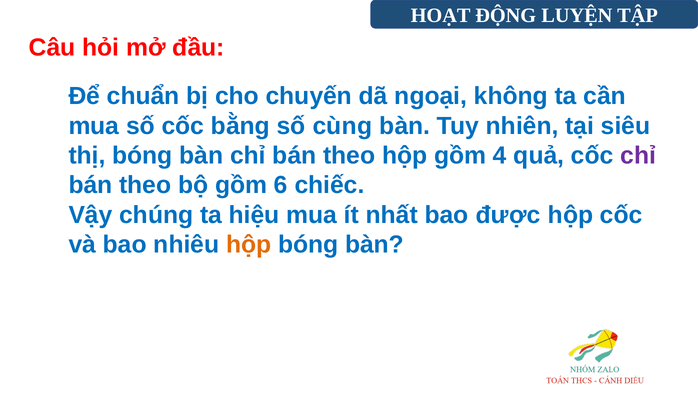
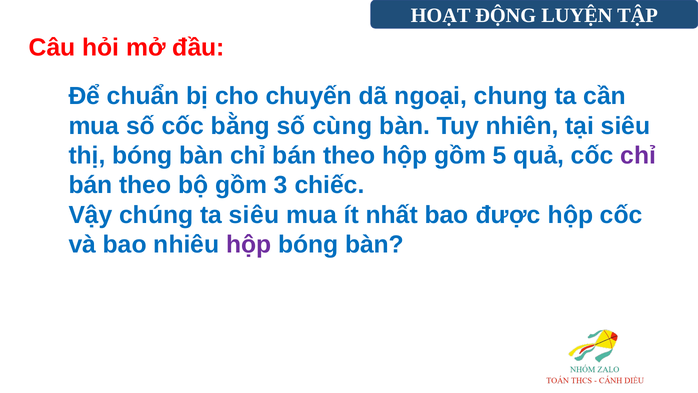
không: không -> chung
4: 4 -> 5
6: 6 -> 3
ta hiệu: hiệu -> siêu
hộp at (249, 244) colour: orange -> purple
